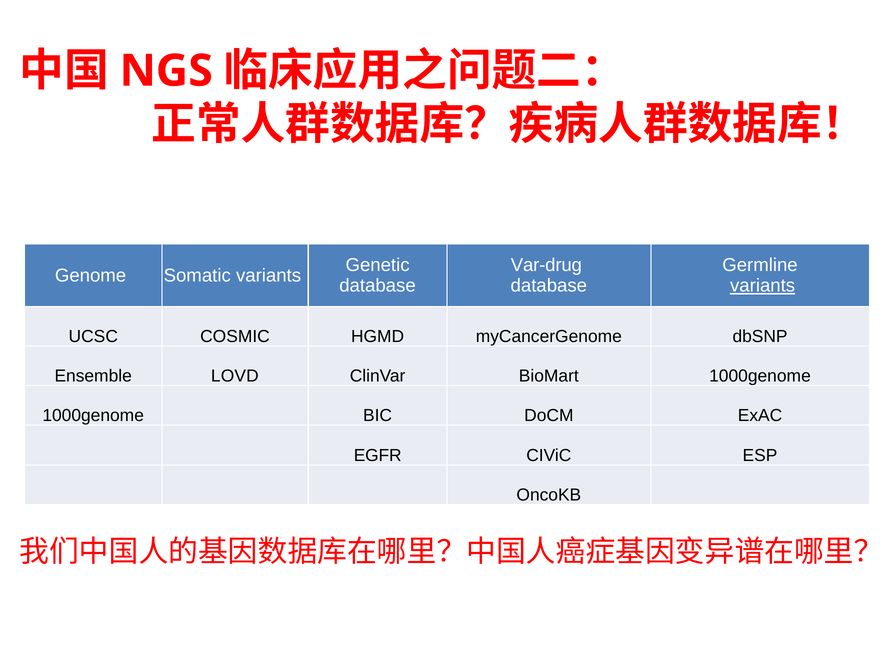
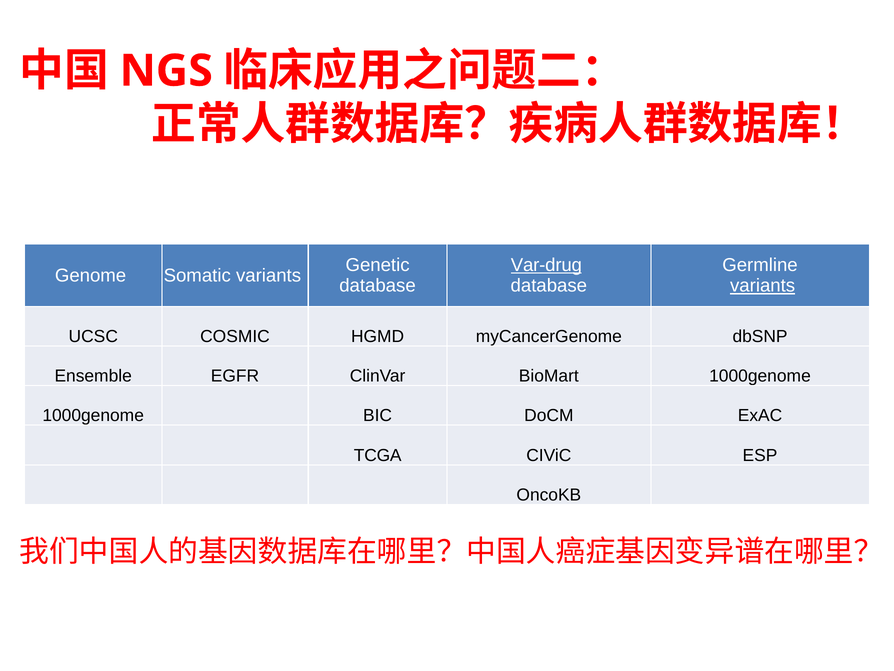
Var-drug underline: none -> present
LOVD: LOVD -> EGFR
EGFR: EGFR -> TCGA
